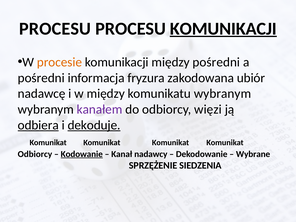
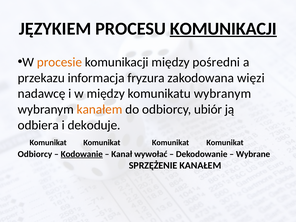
PROCESU at (55, 29): PROCESU -> JĘZYKIEM
pośredni at (41, 78): pośredni -> przekazu
ubiór: ubiór -> więzi
kanałem at (100, 109) colour: purple -> orange
więzi: więzi -> ubiór
odbiera underline: present -> none
dekoduje underline: present -> none
nadawcy: nadawcy -> wywołać
SPRZĘŻENIE SIEDZENIA: SIEDZENIA -> KANAŁEM
